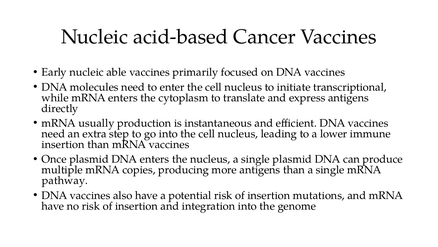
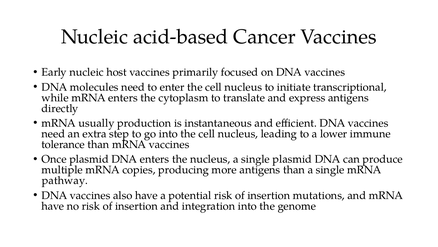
able: able -> host
insertion at (63, 144): insertion -> tolerance
